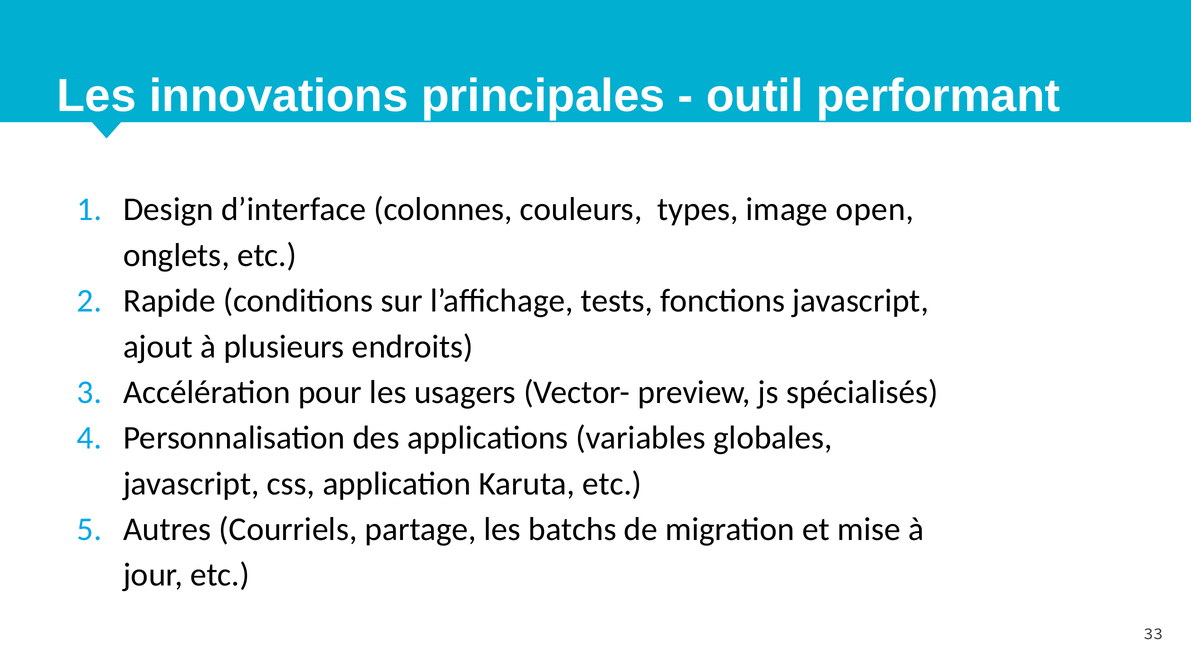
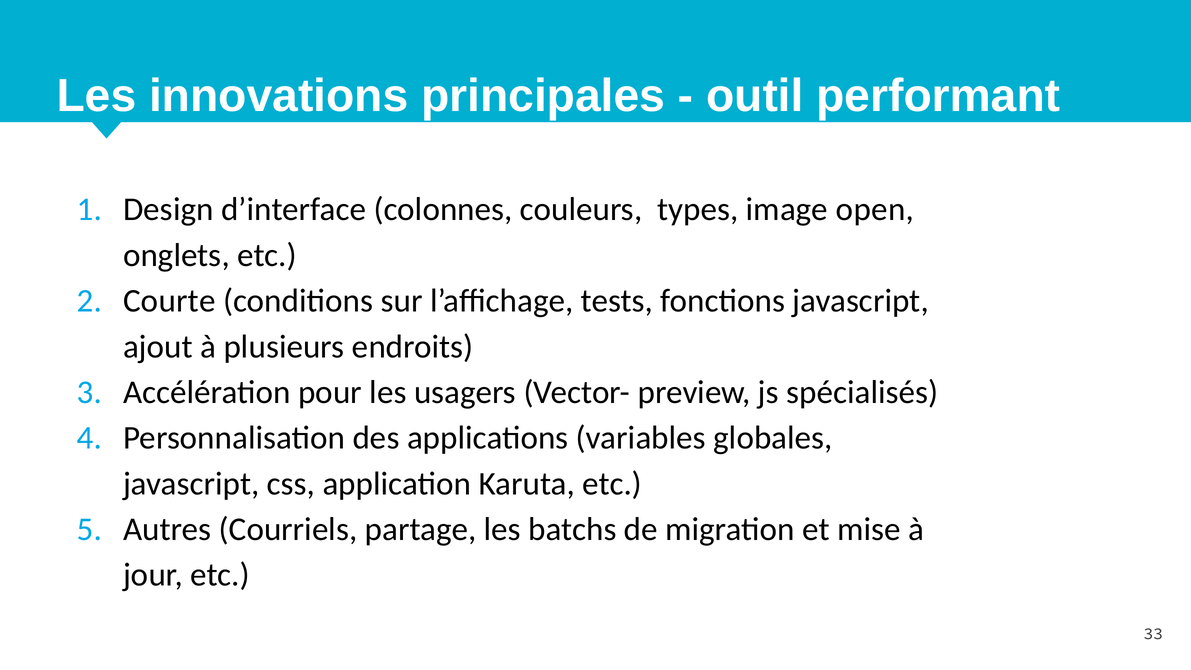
Rapide: Rapide -> Courte
